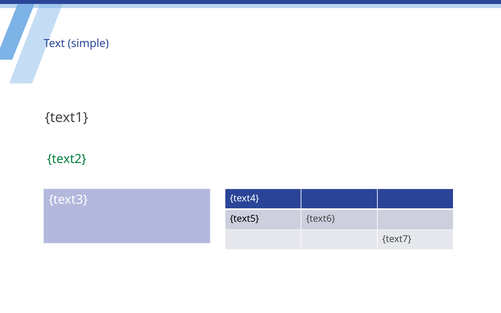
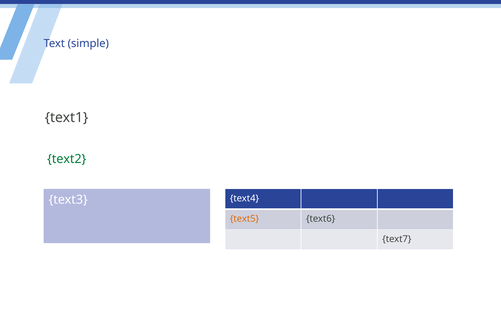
text5 colour: black -> orange
